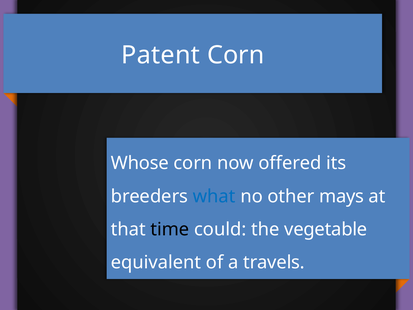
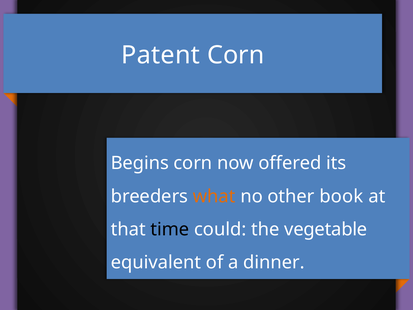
Whose: Whose -> Begins
what colour: blue -> orange
mays: mays -> book
travels: travels -> dinner
